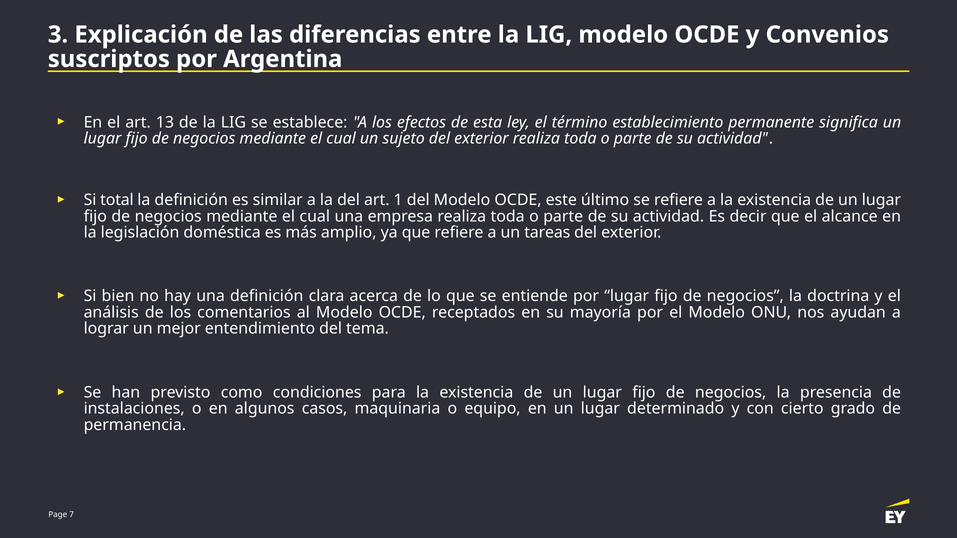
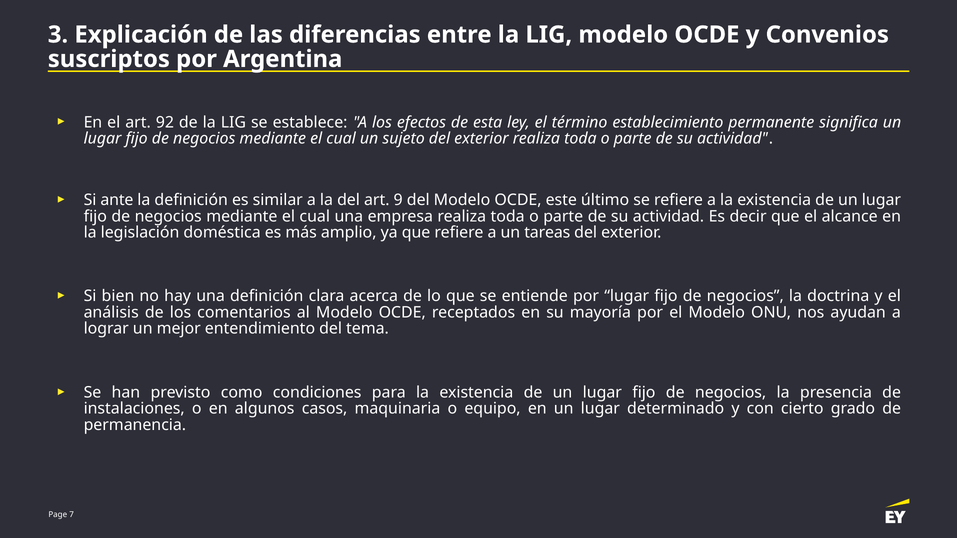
13: 13 -> 92
total: total -> ante
1: 1 -> 9
